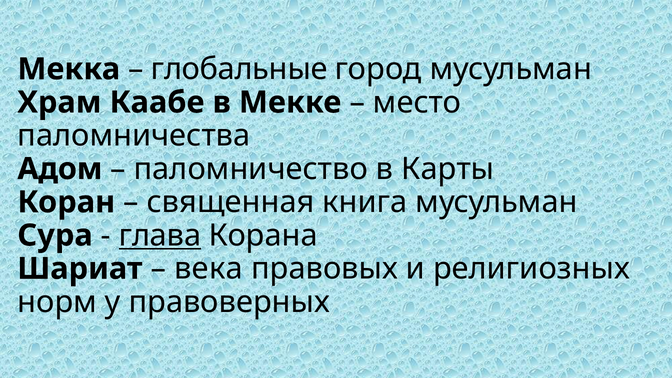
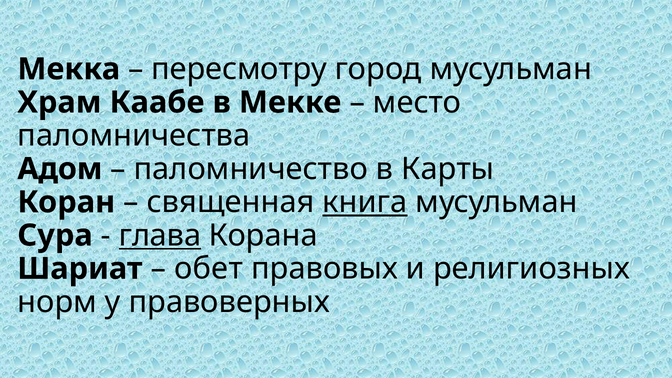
глобальные: глобальные -> пересмотру
книга underline: none -> present
века: века -> обет
